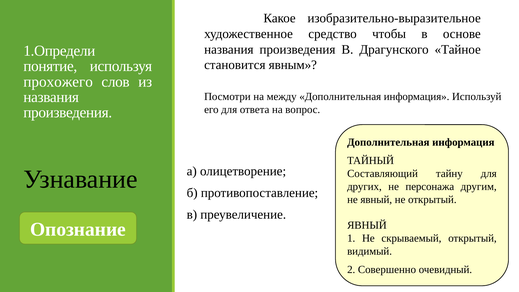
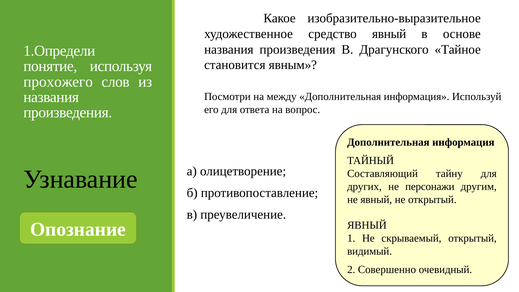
средство чтобы: чтобы -> явный
персонажа: персонажа -> персонажи
